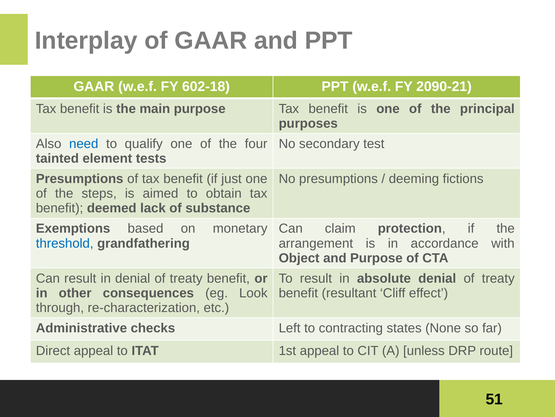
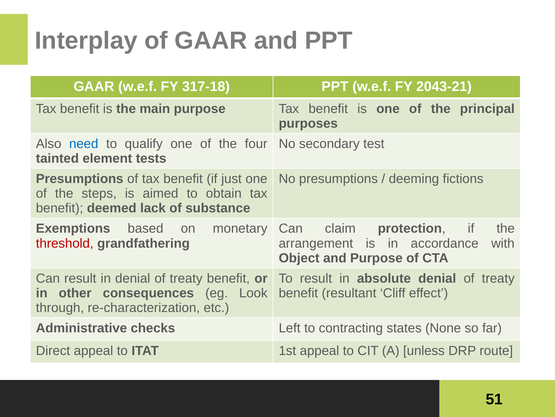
602-18: 602-18 -> 317-18
2090-21: 2090-21 -> 2043-21
threshold colour: blue -> red
